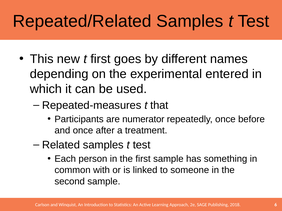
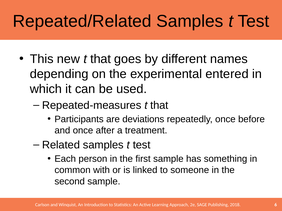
new t first: first -> that
numerator: numerator -> deviations
